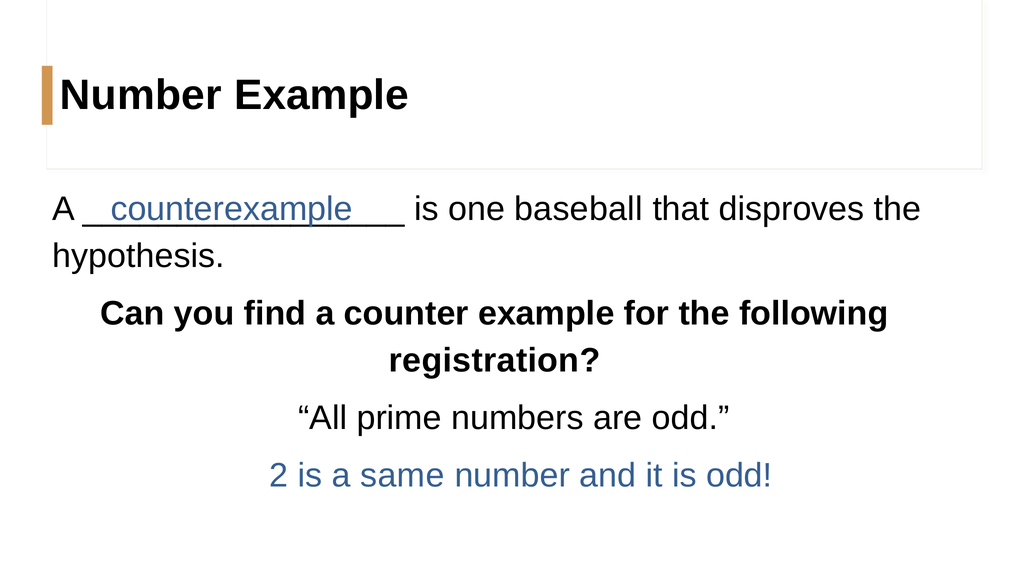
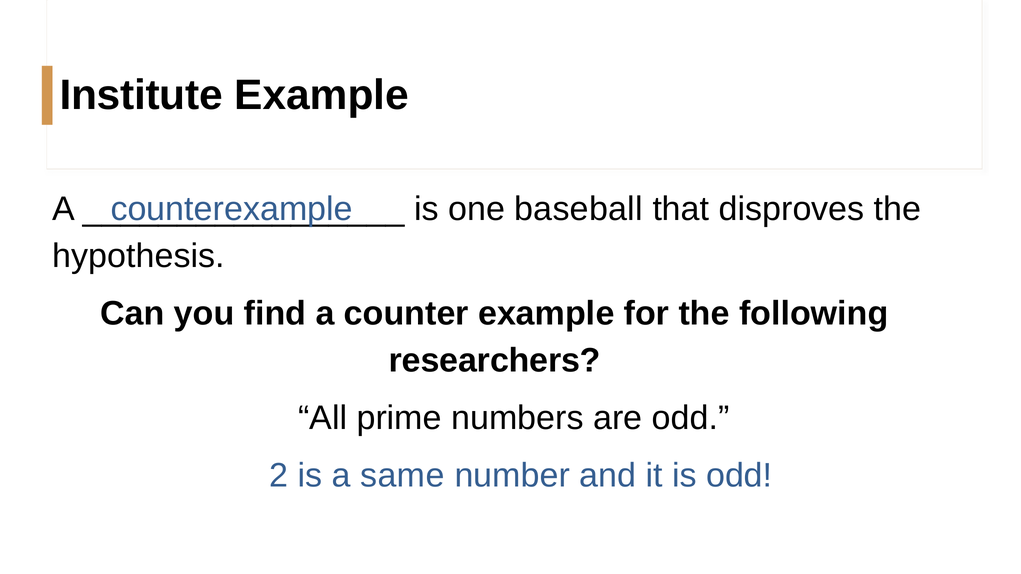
Number at (141, 95): Number -> Institute
registration: registration -> researchers
